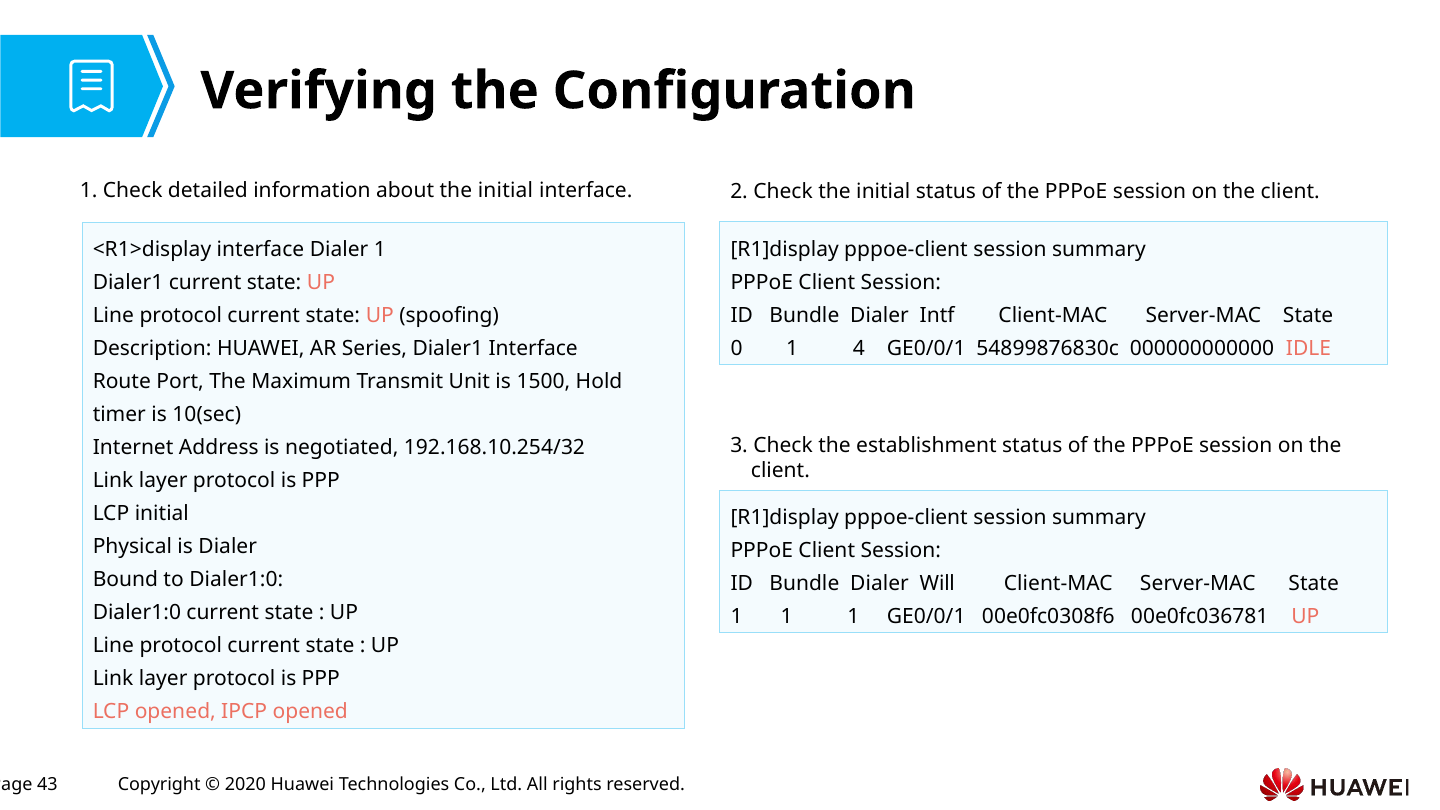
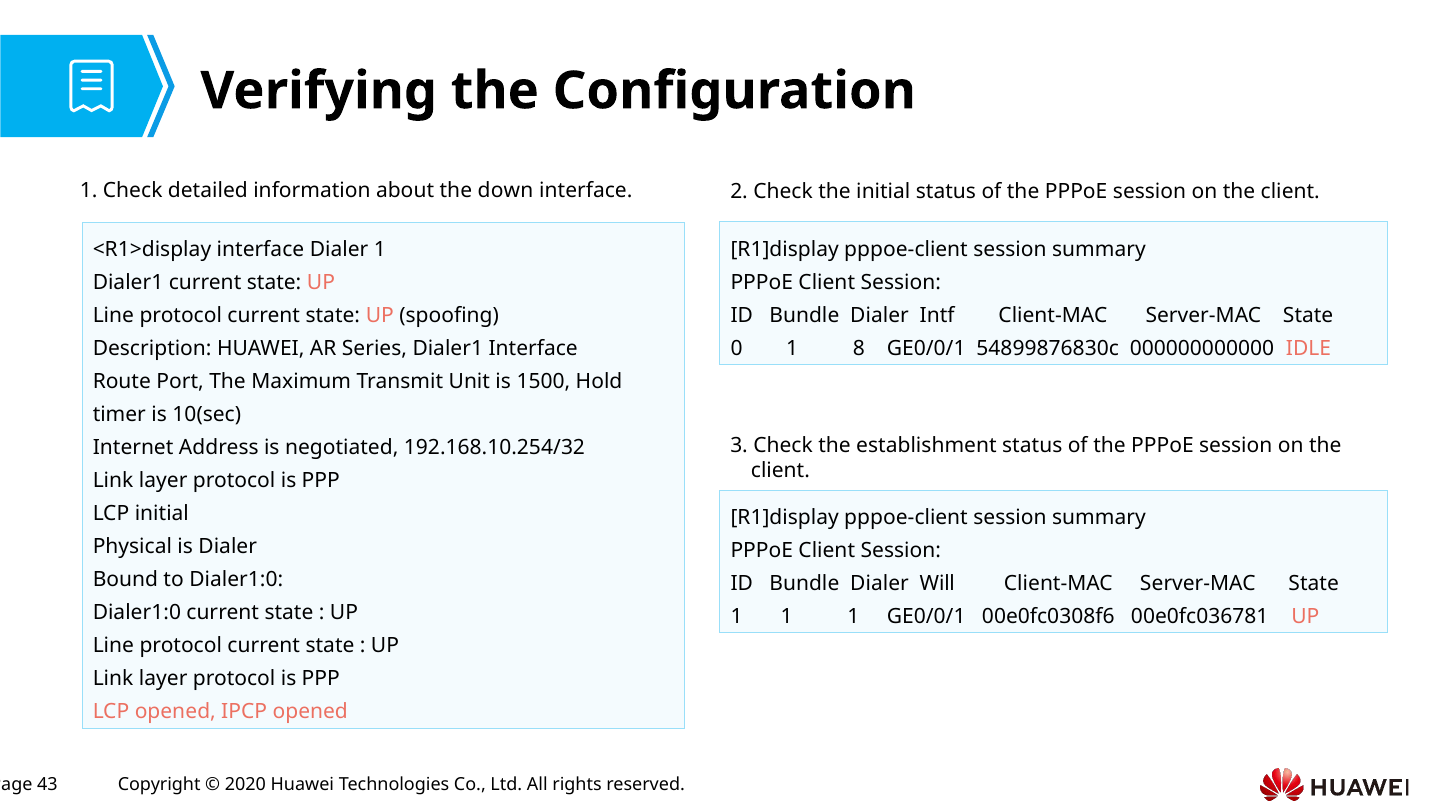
about the initial: initial -> down
4: 4 -> 8
